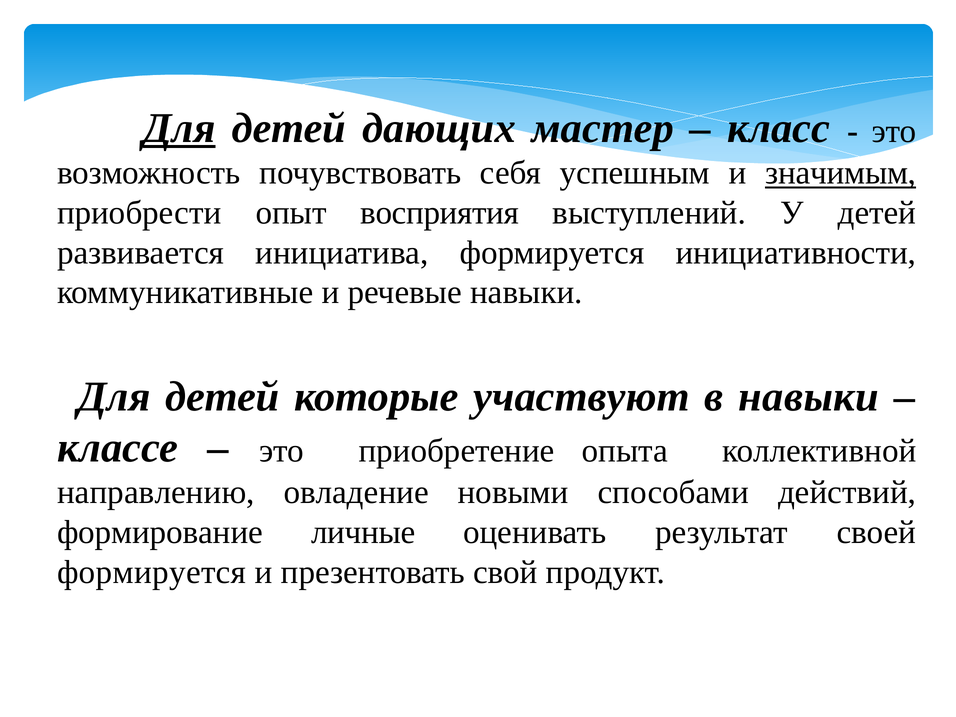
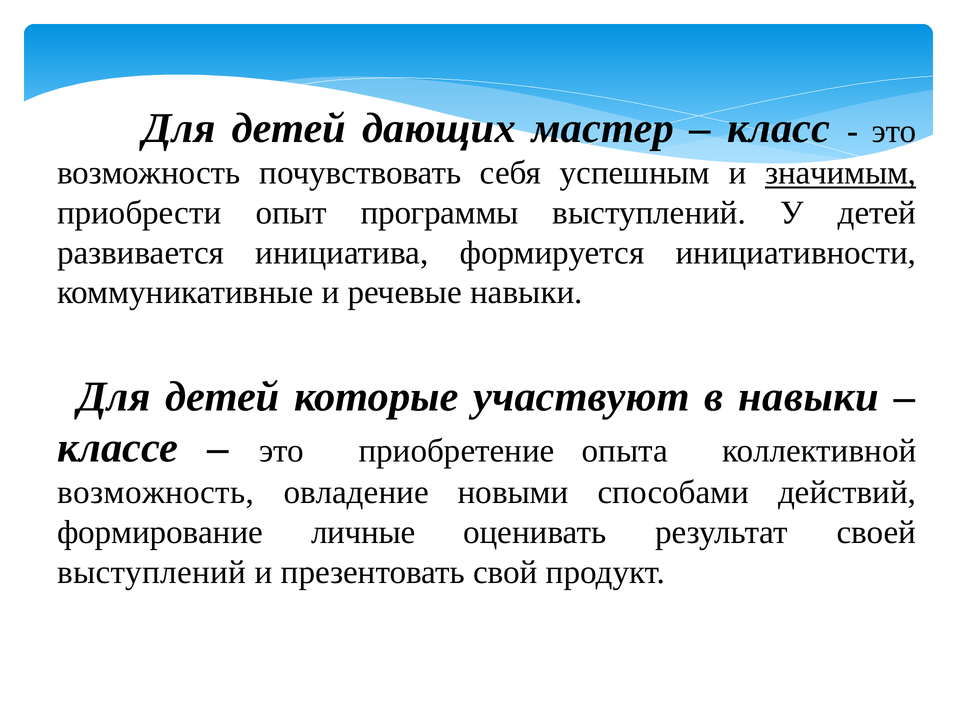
Для at (179, 128) underline: present -> none
восприятия: восприятия -> программы
направлению at (156, 492): направлению -> возможность
формируется at (152, 572): формируется -> выступлений
